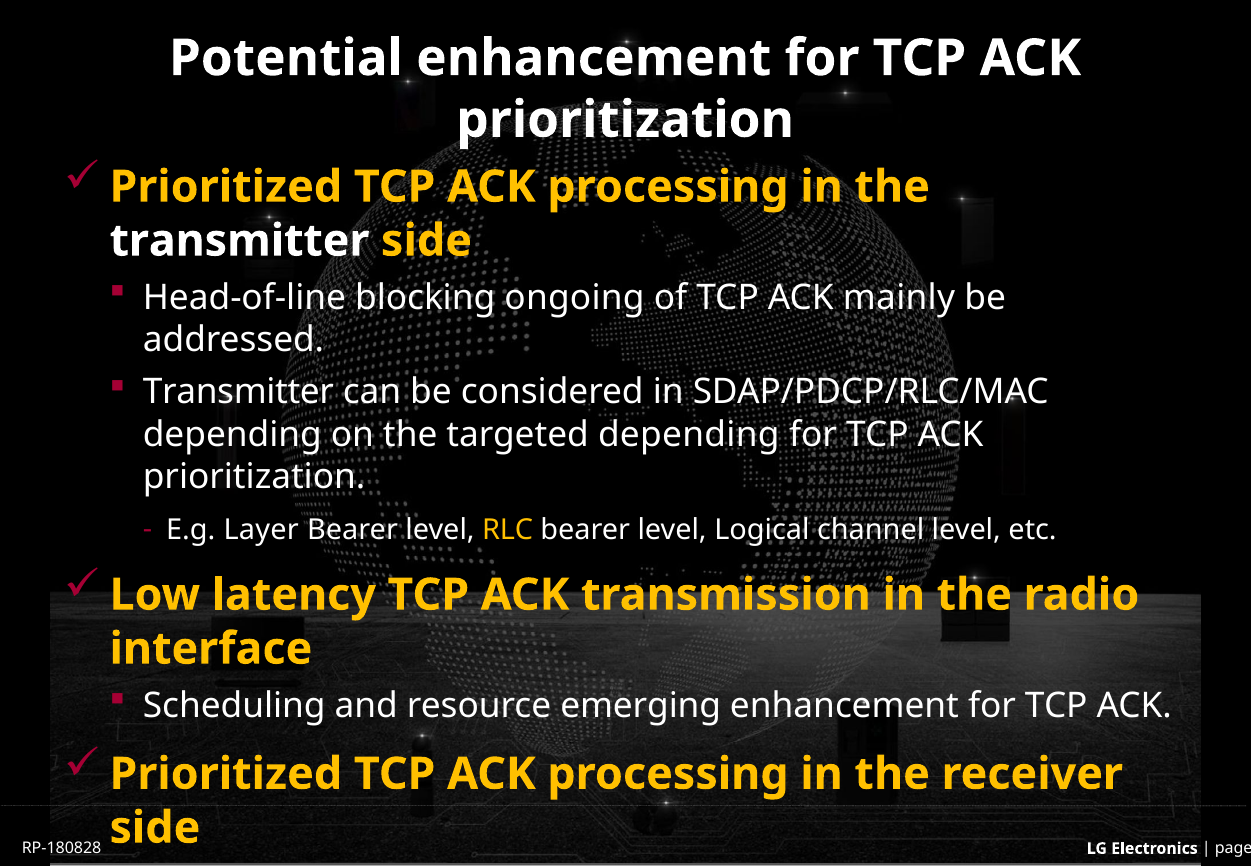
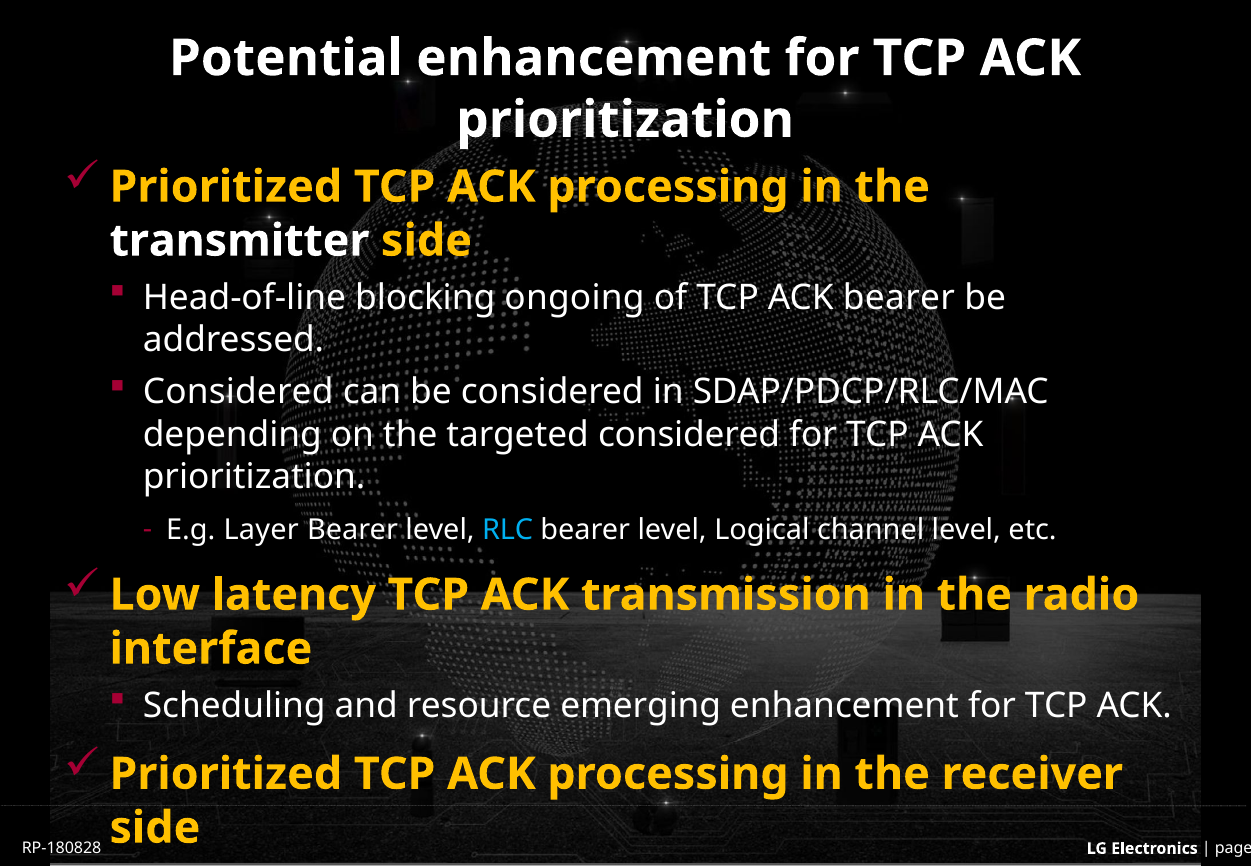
ACK mainly: mainly -> bearer
Transmitter at (238, 392): Transmitter -> Considered
targeted depending: depending -> considered
RLC colour: yellow -> light blue
